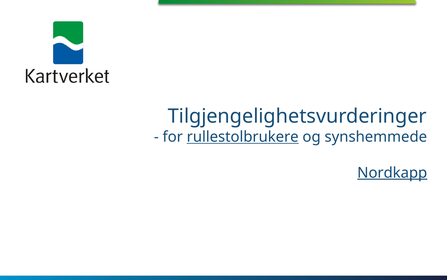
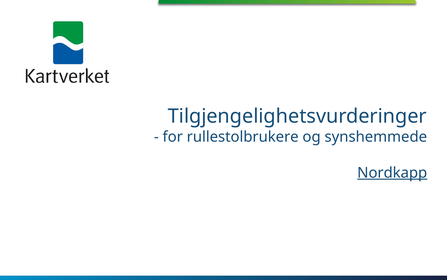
rullestolbrukere underline: present -> none
